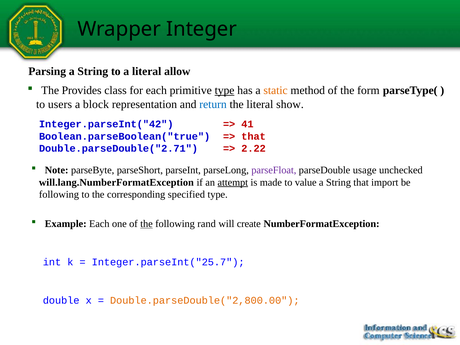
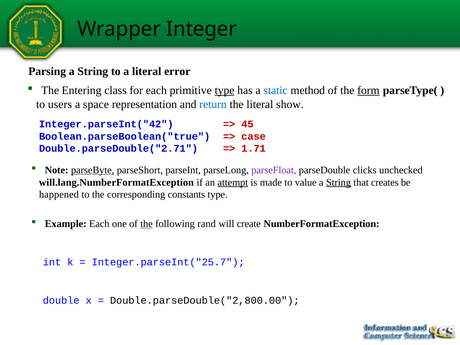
allow: allow -> error
Provides: Provides -> Entering
static colour: orange -> blue
form underline: none -> present
block: block -> space
41: 41 -> 45
that at (254, 136): that -> case
2.22: 2.22 -> 1.71
parseByte underline: none -> present
usage: usage -> clicks
String at (338, 182) underline: none -> present
import: import -> creates
following at (59, 195): following -> happened
specified: specified -> constants
Double.parseDouble("2,800.00 colour: orange -> black
